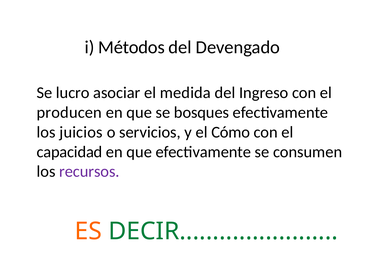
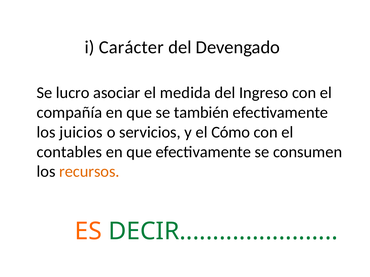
Métodos: Métodos -> Carácter
producen: producen -> compañía
bosques: bosques -> también
capacidad: capacidad -> contables
recursos colour: purple -> orange
